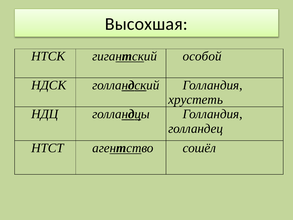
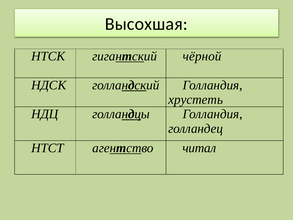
особой: особой -> чёрной
сошёл: сошёл -> читал
